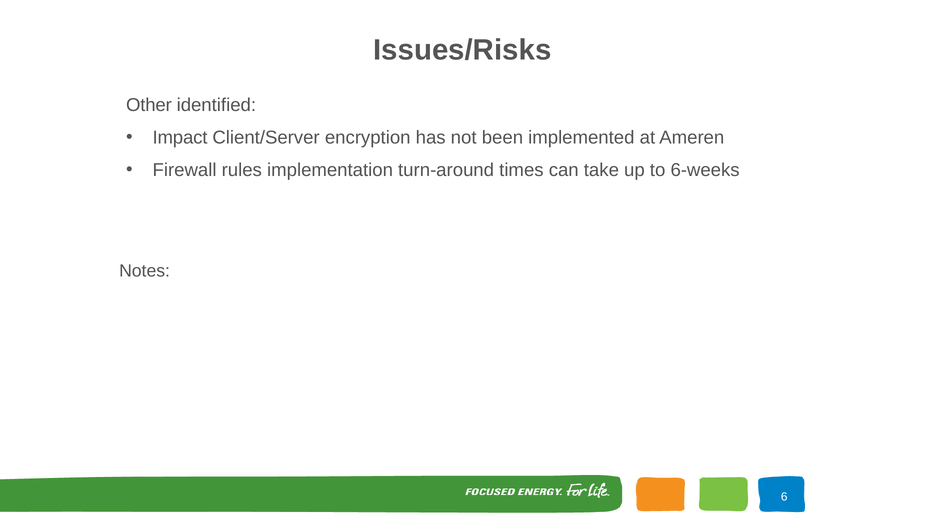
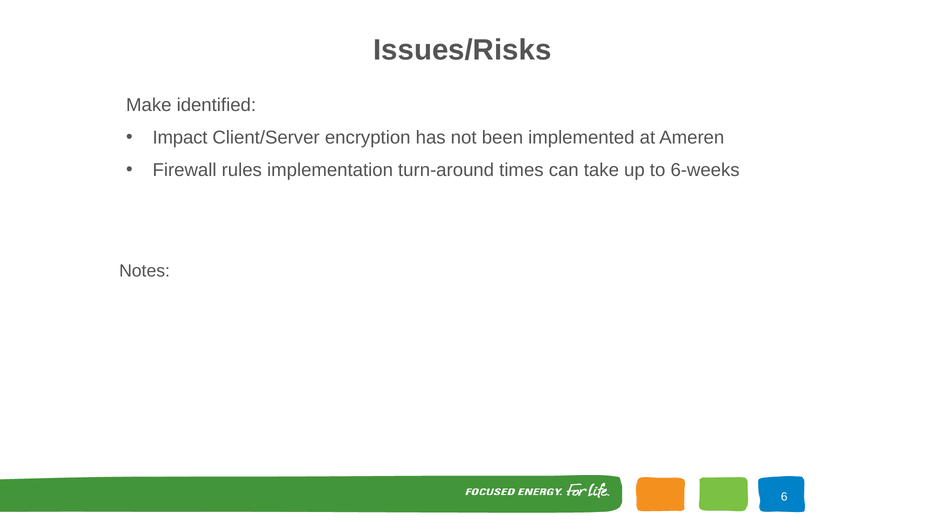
Other: Other -> Make
